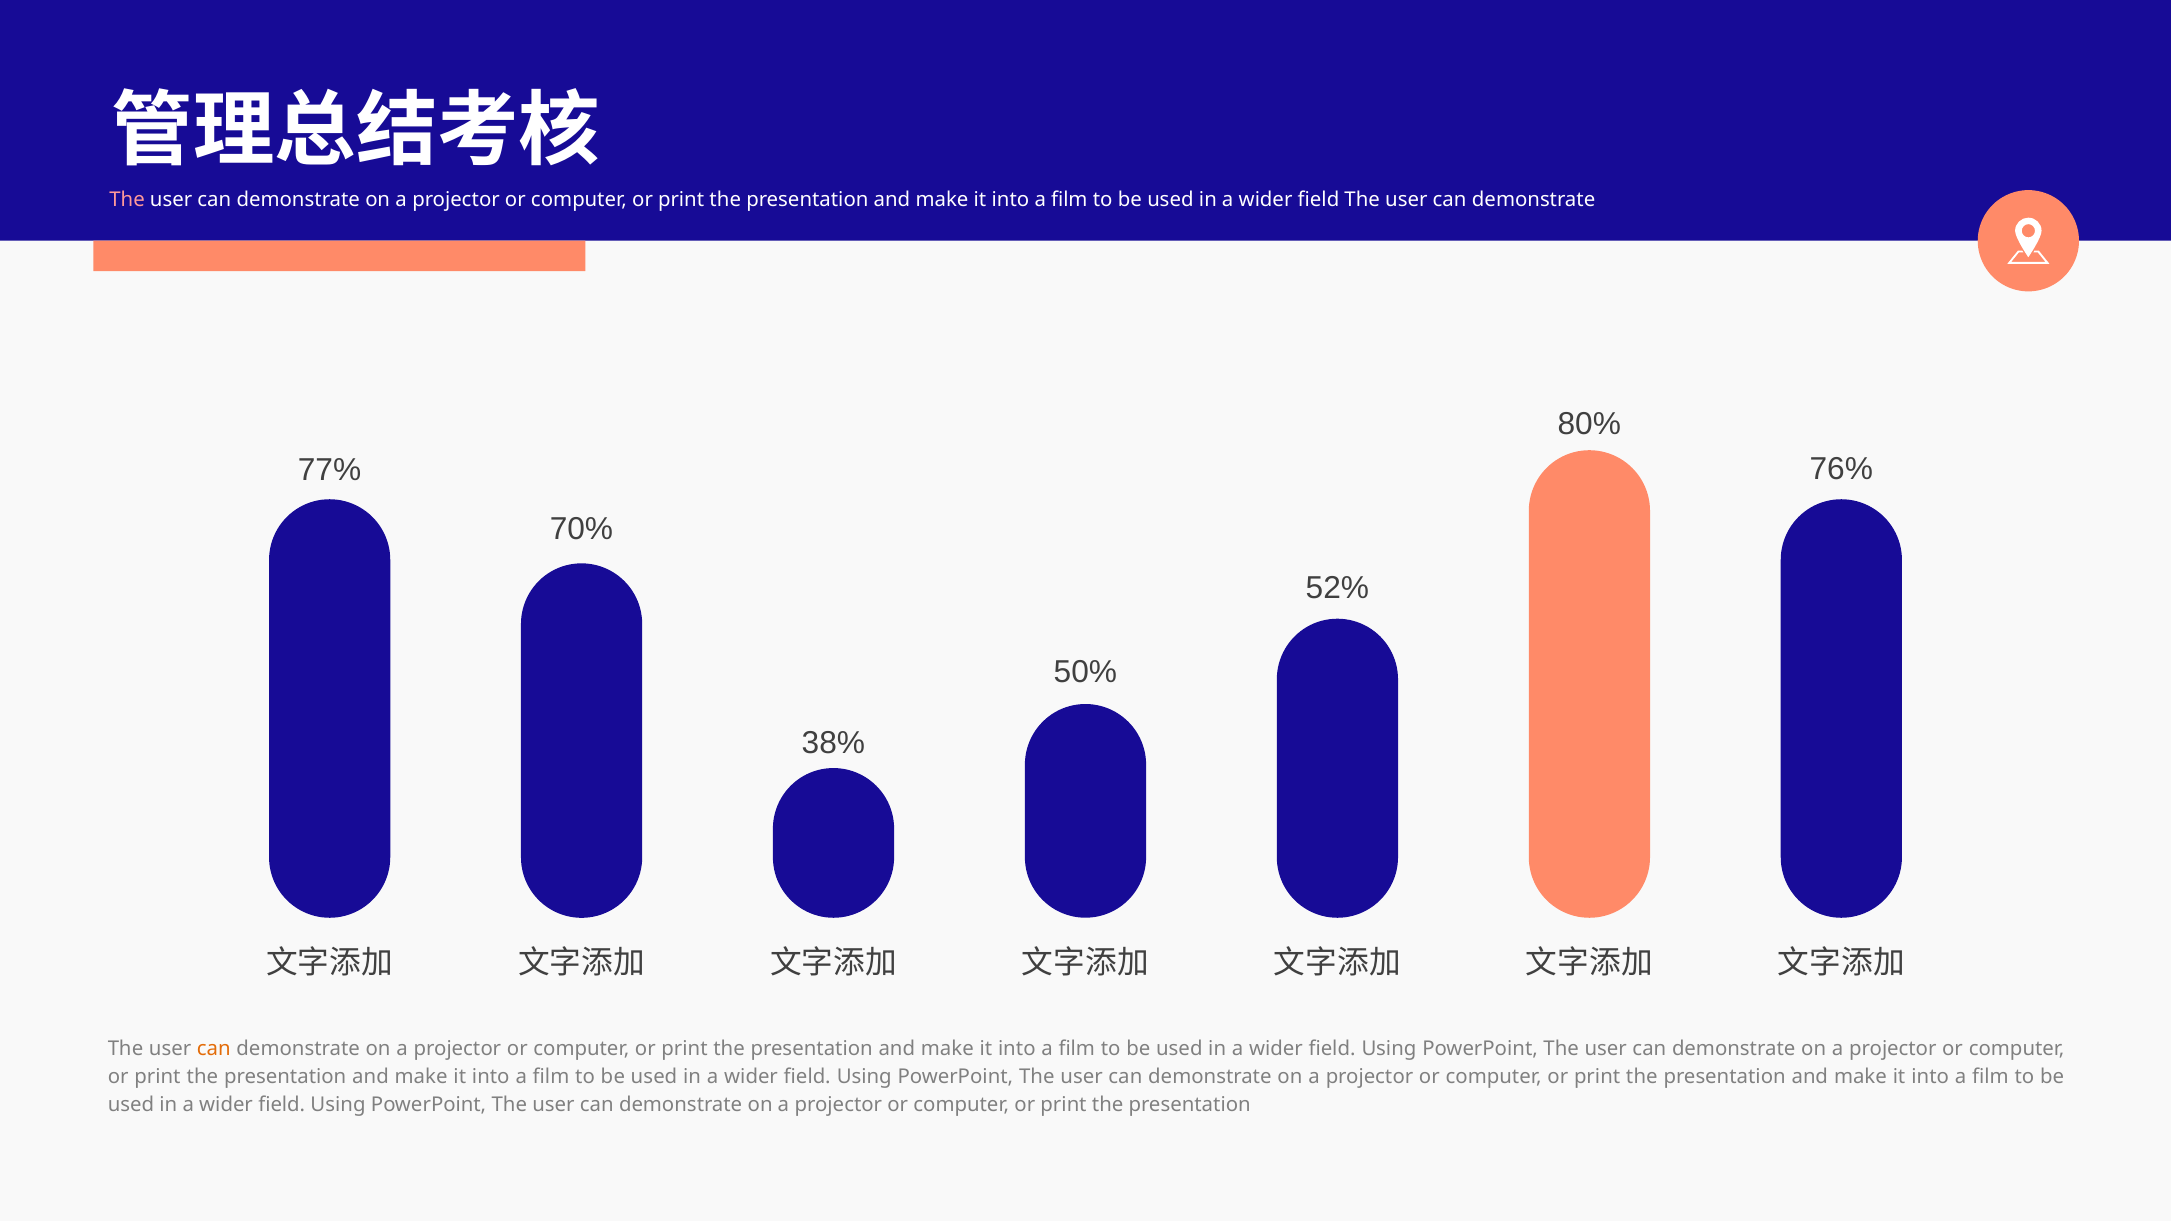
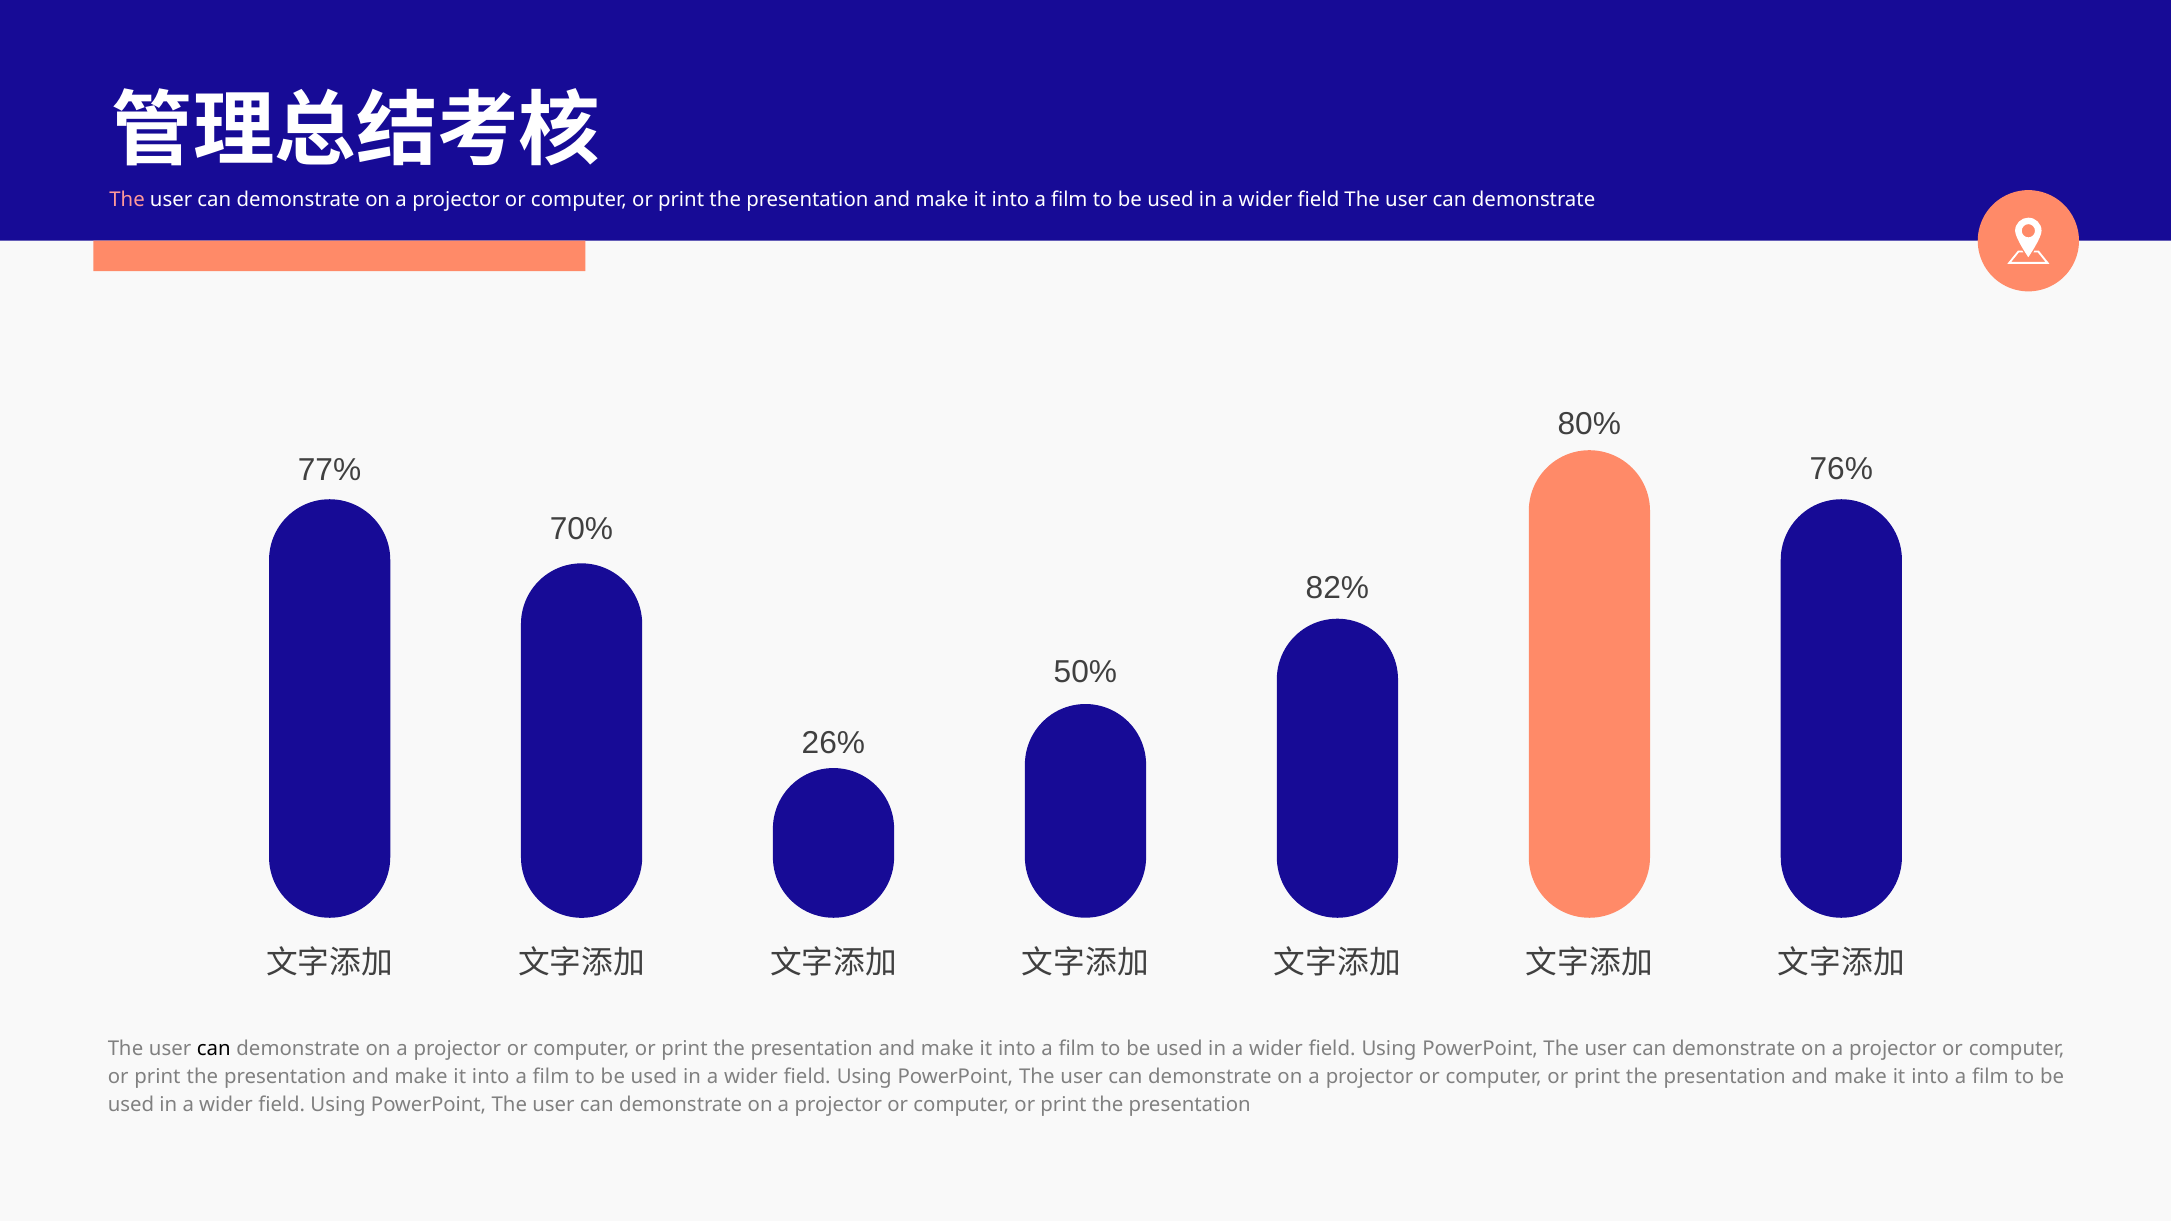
52%: 52% -> 82%
38%: 38% -> 26%
can at (214, 1049) colour: orange -> black
